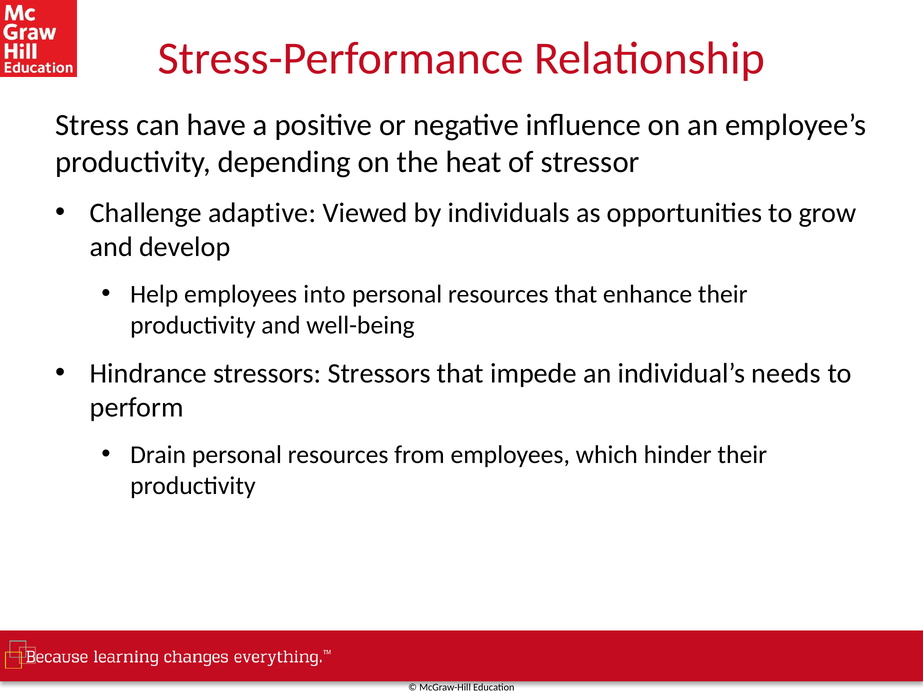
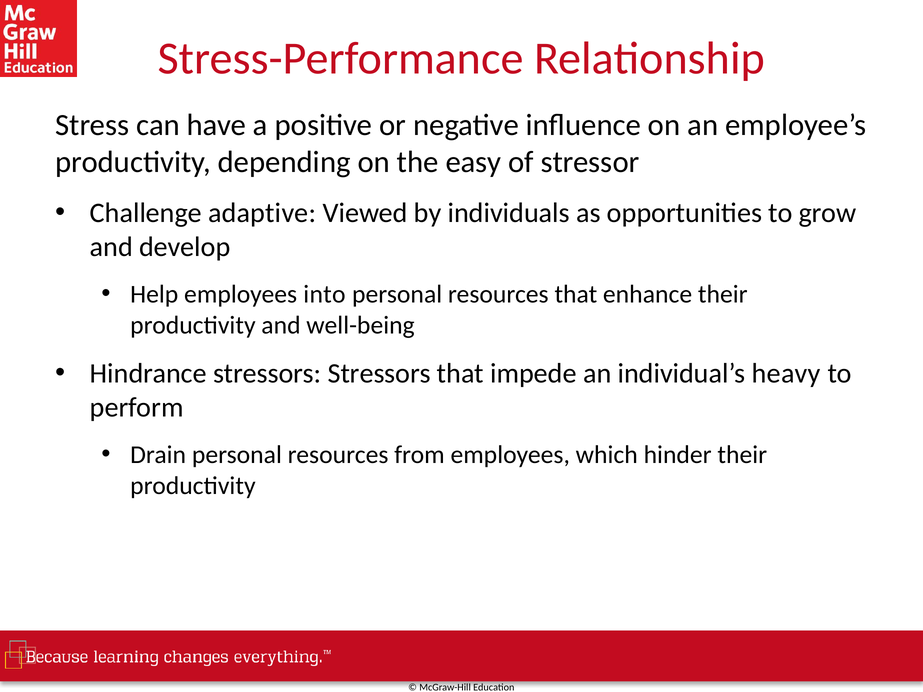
heat: heat -> easy
needs: needs -> heavy
